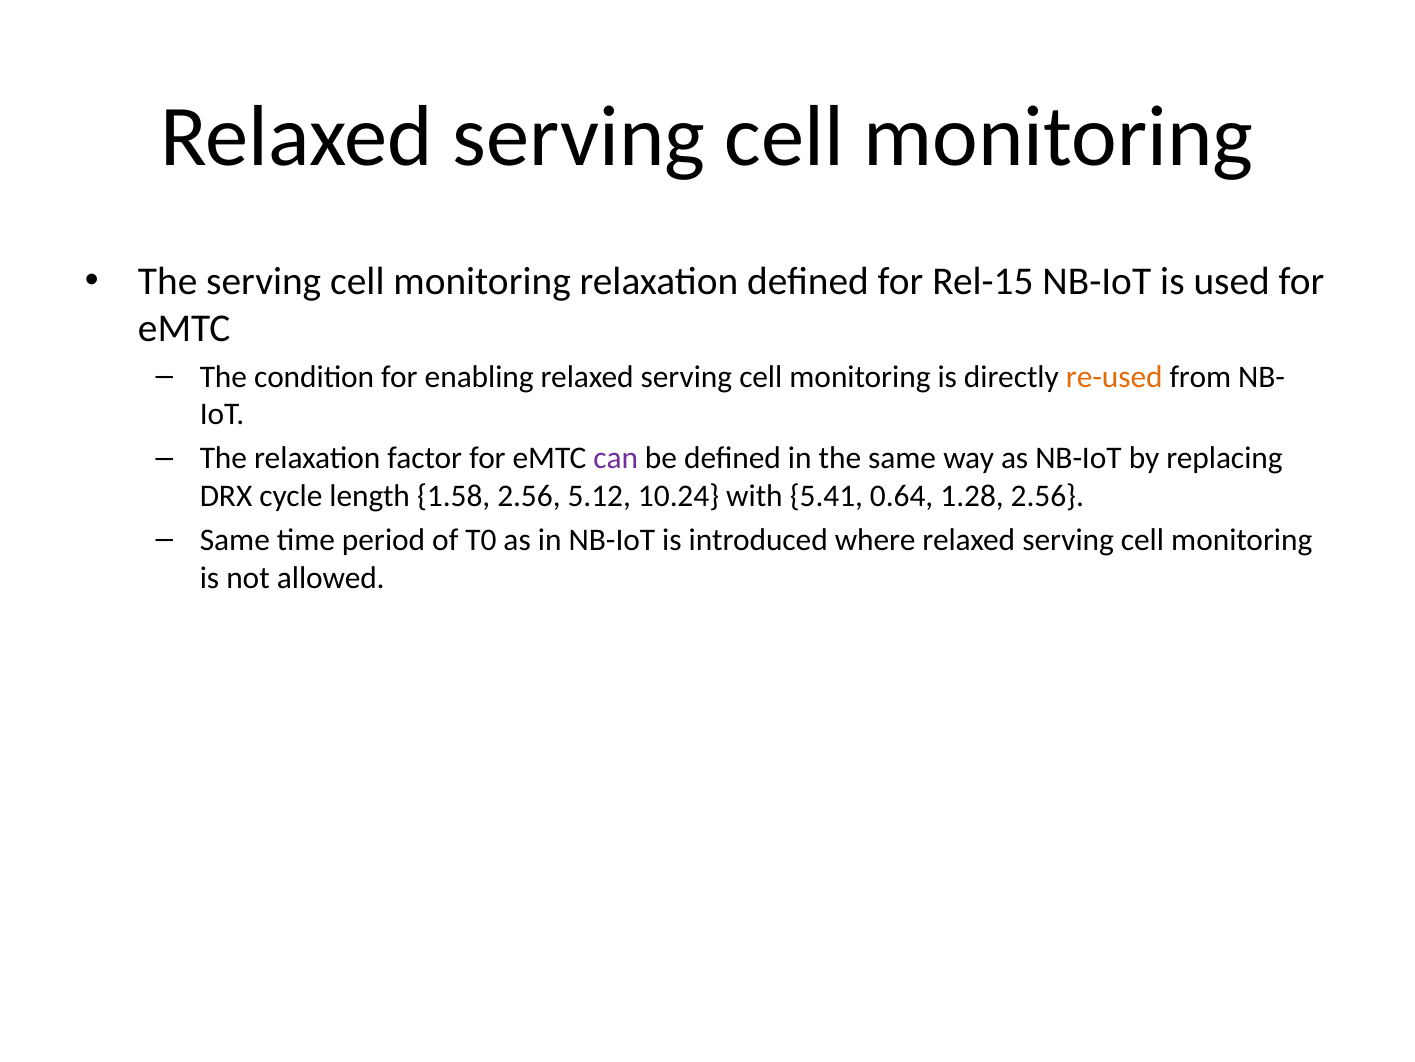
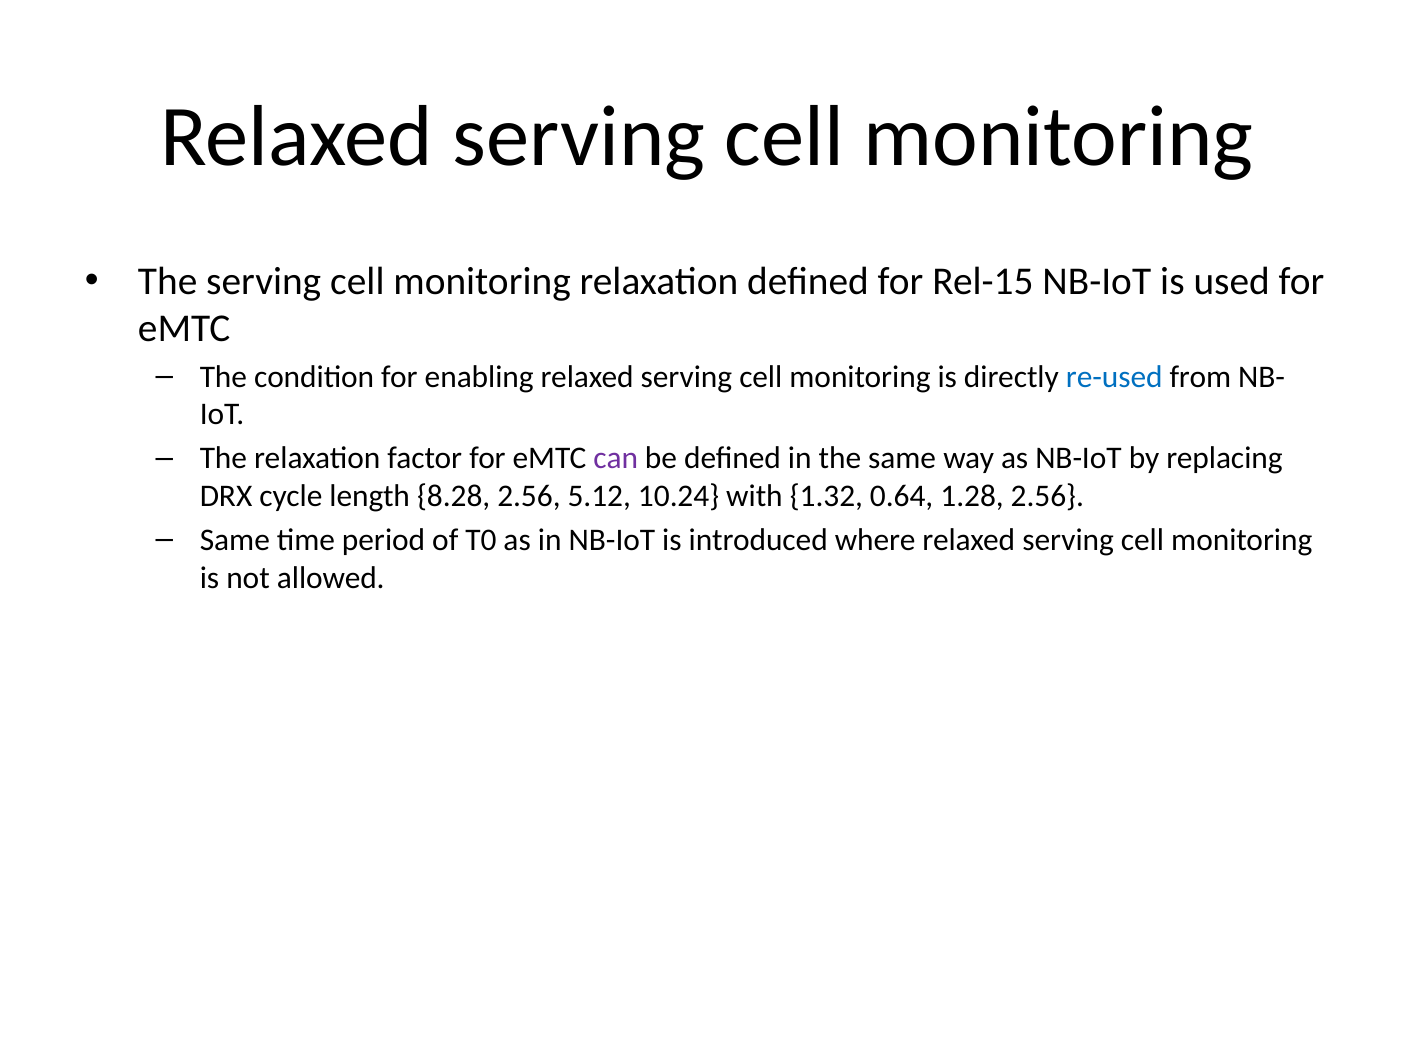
re-used colour: orange -> blue
1.58: 1.58 -> 8.28
5.41: 5.41 -> 1.32
